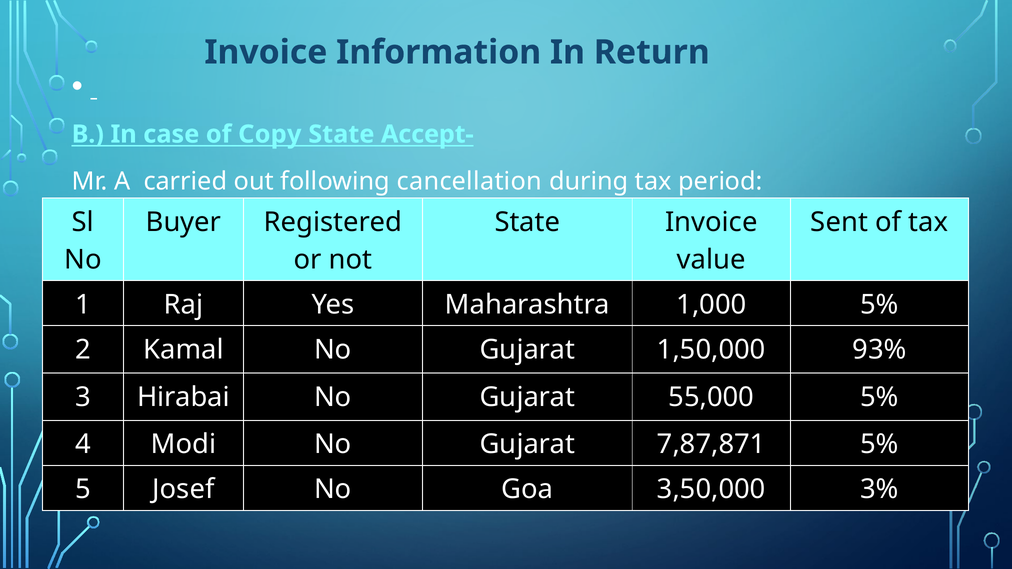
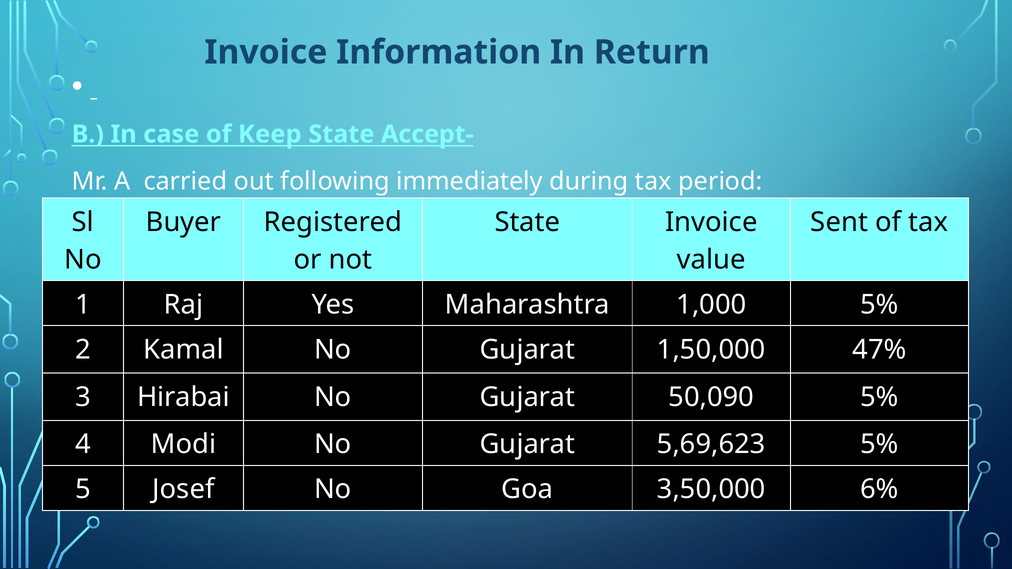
Copy: Copy -> Keep
cancellation: cancellation -> immediately
93%: 93% -> 47%
55,000: 55,000 -> 50,090
7,87,871: 7,87,871 -> 5,69,623
3%: 3% -> 6%
